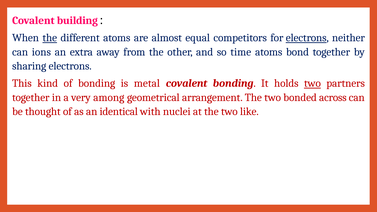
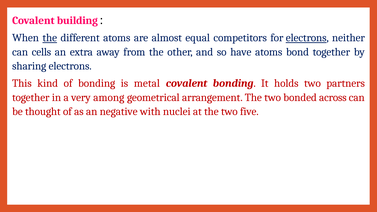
ions: ions -> cells
time: time -> have
two at (312, 83) underline: present -> none
identical: identical -> negative
like: like -> five
